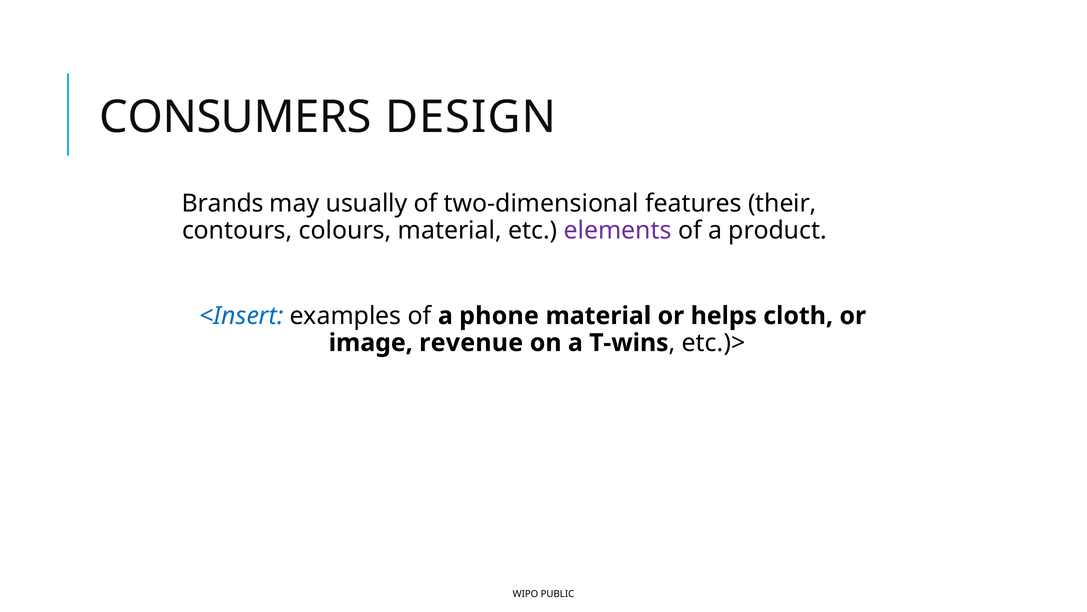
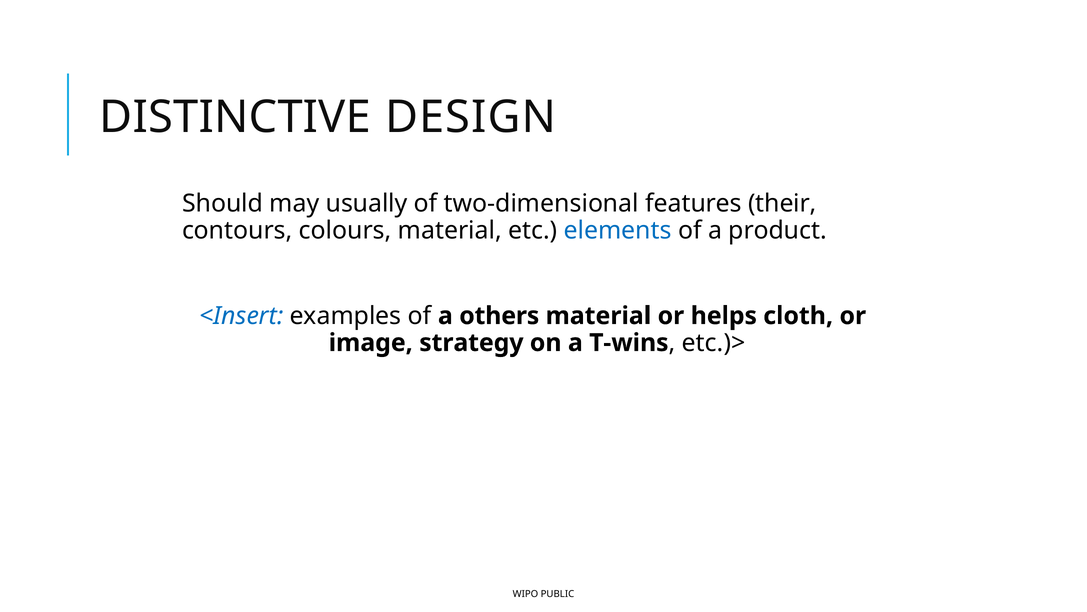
CONSUMERS: CONSUMERS -> DISTINCTIVE
Brands: Brands -> Should
elements colour: purple -> blue
phone: phone -> others
revenue: revenue -> strategy
